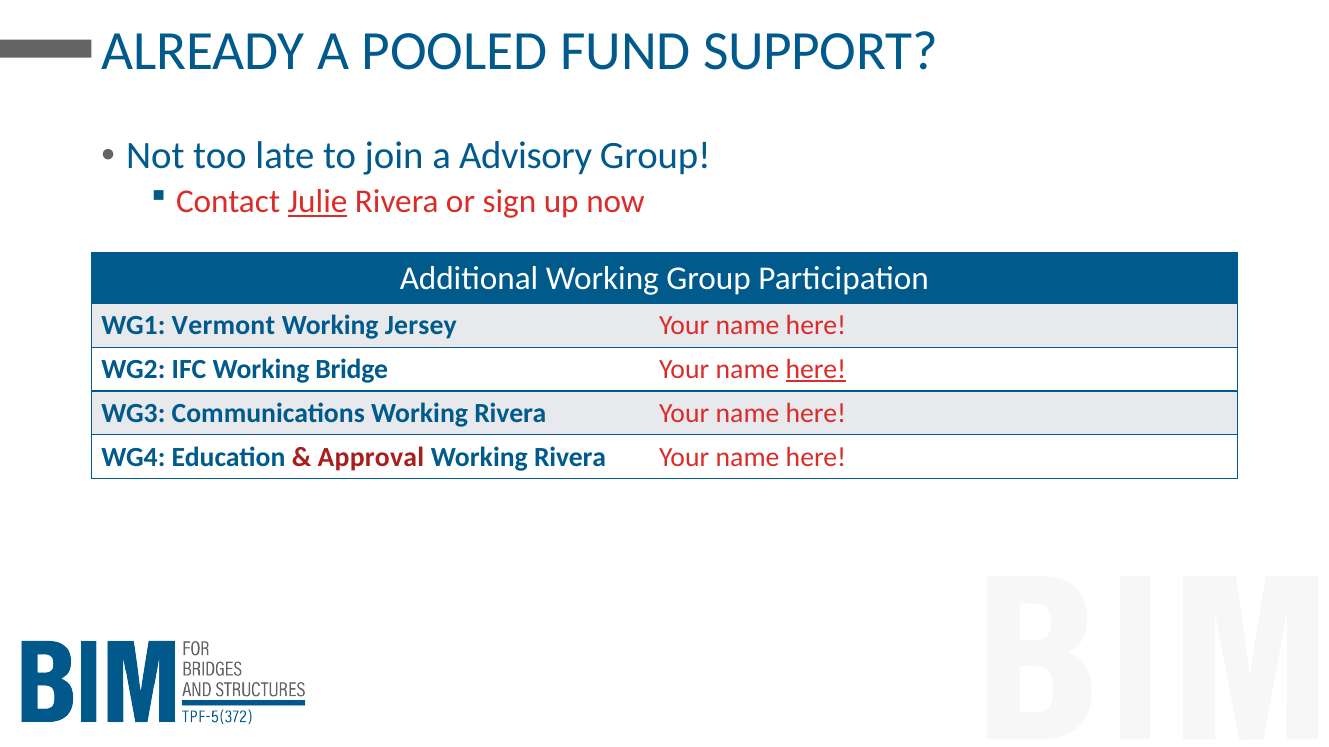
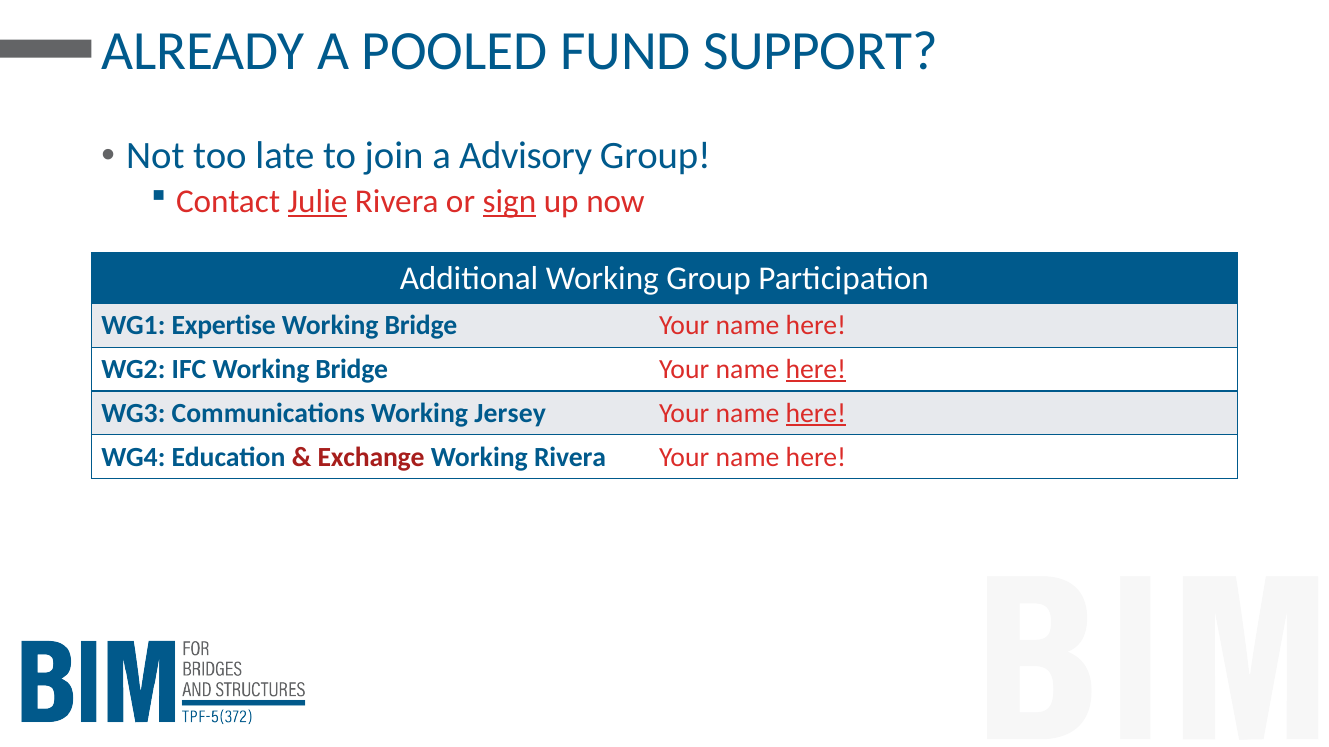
sign underline: none -> present
Vermont: Vermont -> Expertise
Jersey at (421, 326): Jersey -> Bridge
Communications Working Rivera: Rivera -> Jersey
here at (816, 414) underline: none -> present
Approval: Approval -> Exchange
